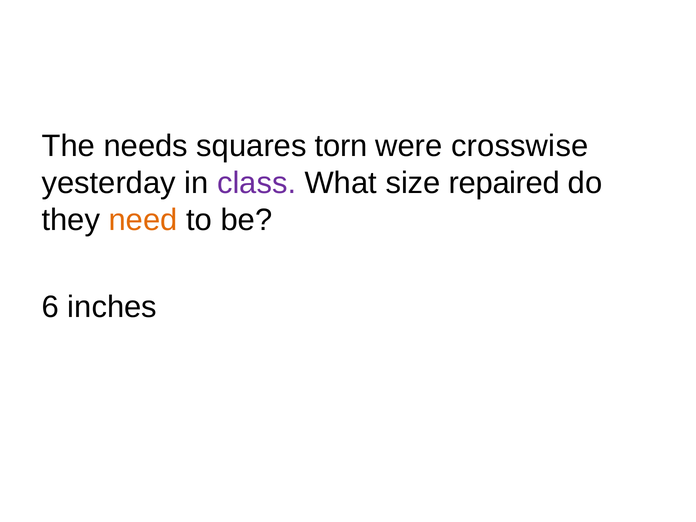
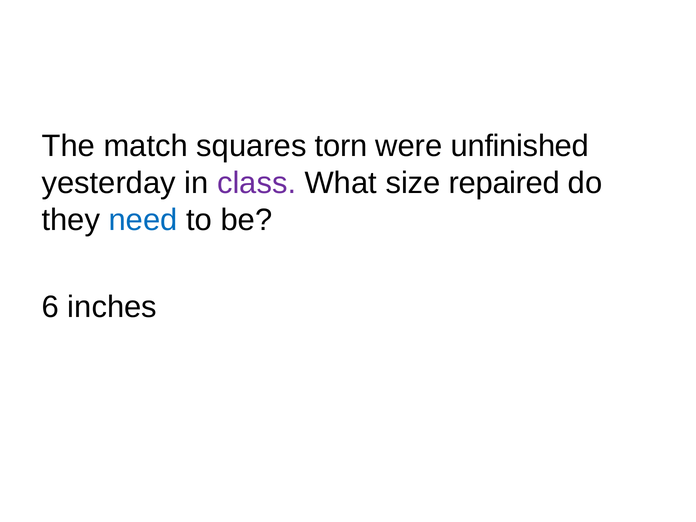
needs: needs -> match
crosswise: crosswise -> unfinished
need colour: orange -> blue
